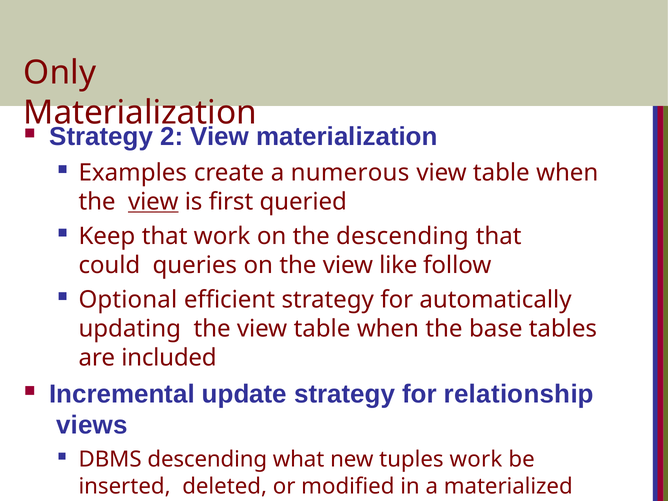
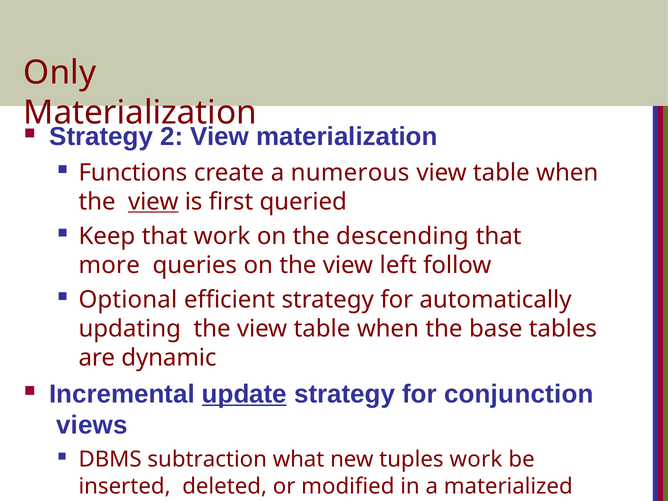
Examples: Examples -> Functions
could: could -> more
like: like -> left
included: included -> dynamic
update underline: none -> present
relationship: relationship -> conjunction
DBMS descending: descending -> subtraction
